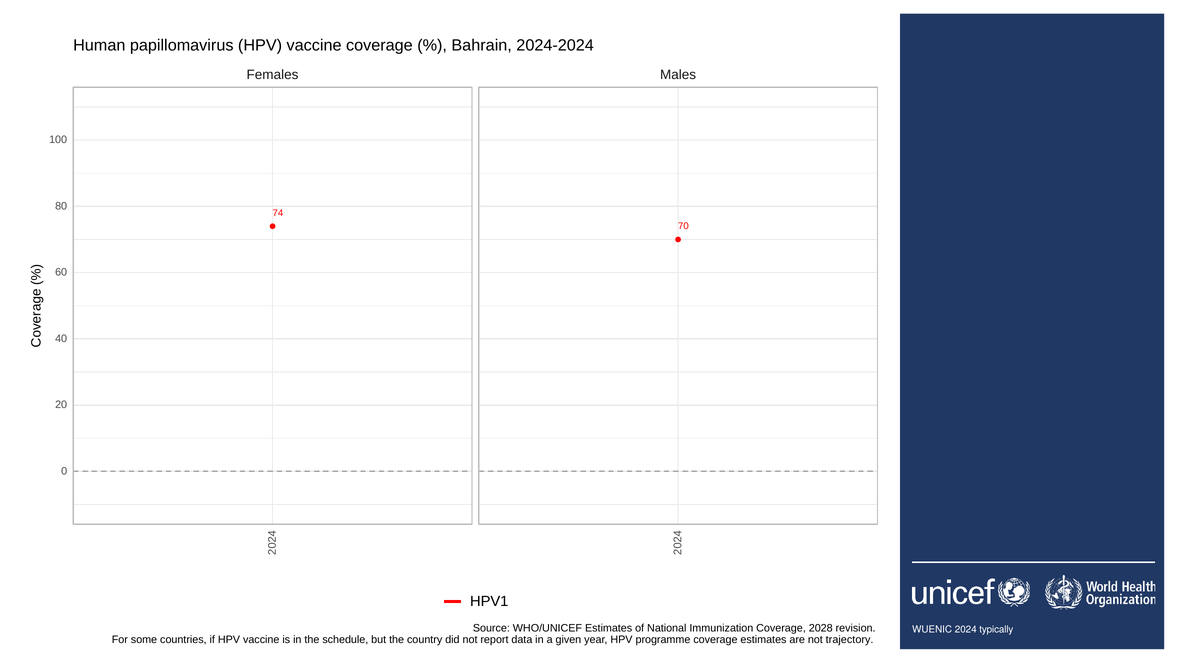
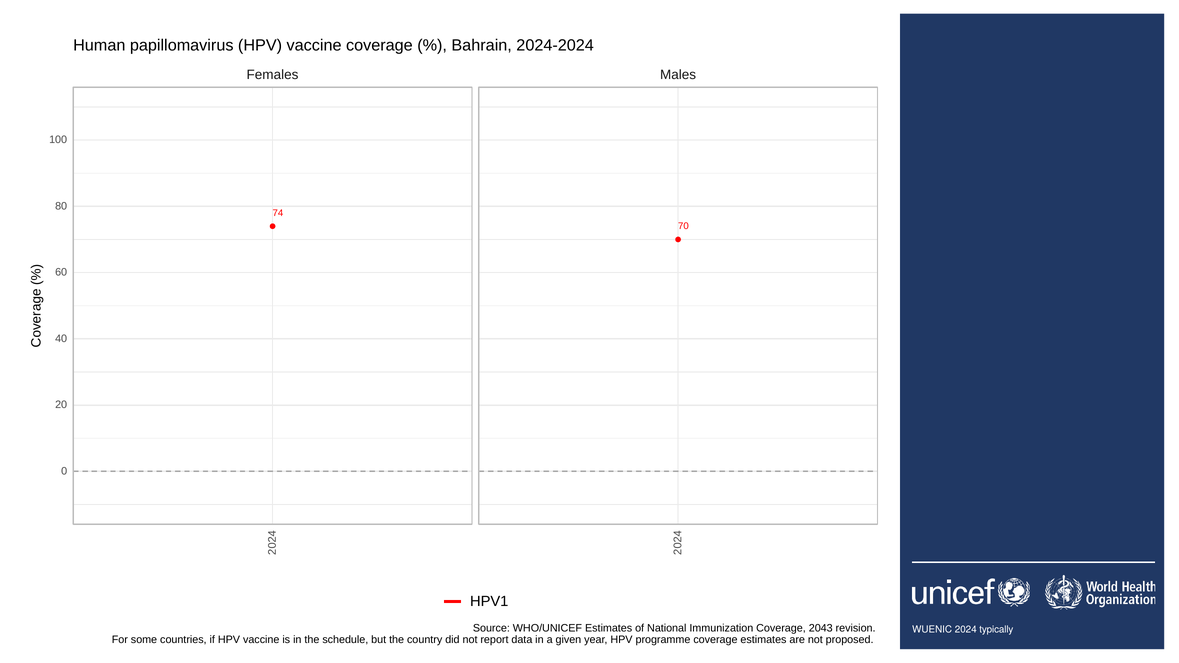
2028: 2028 -> 2043
trajectory: trajectory -> proposed
